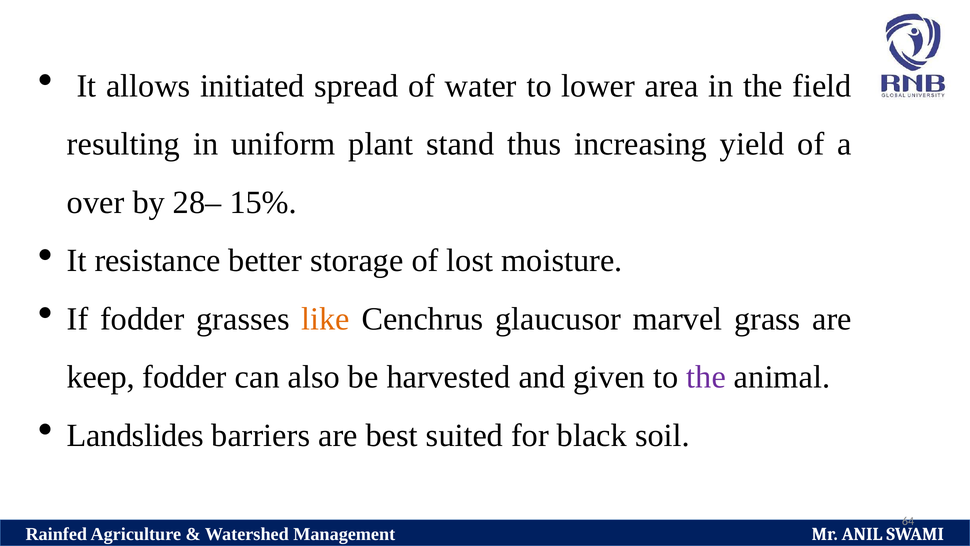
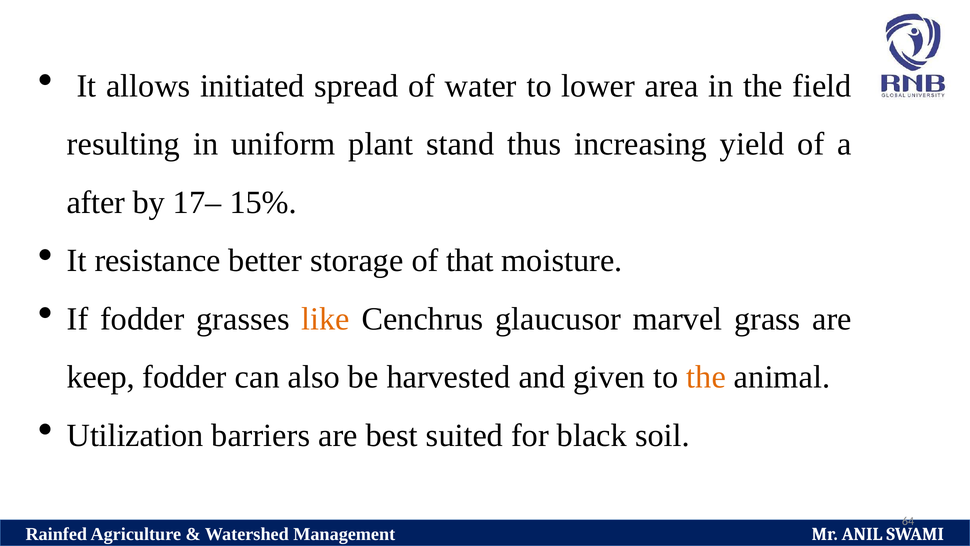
over: over -> after
28–: 28– -> 17–
lost: lost -> that
the at (706, 377) colour: purple -> orange
Landslides: Landslides -> Utilization
